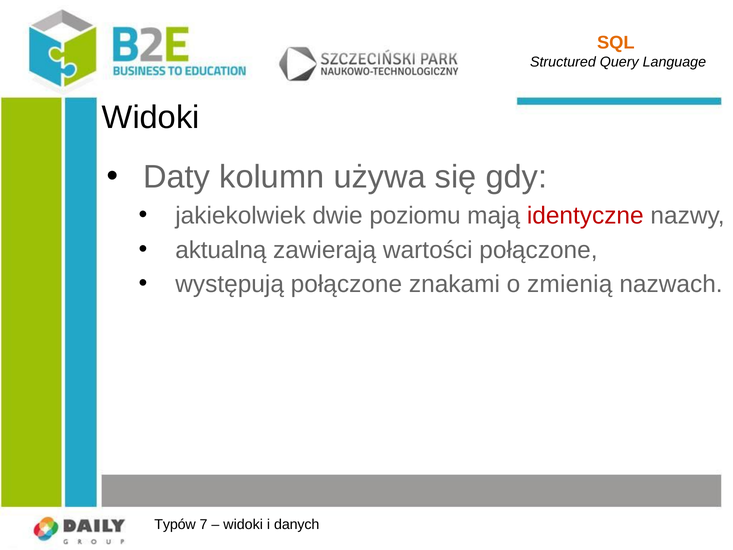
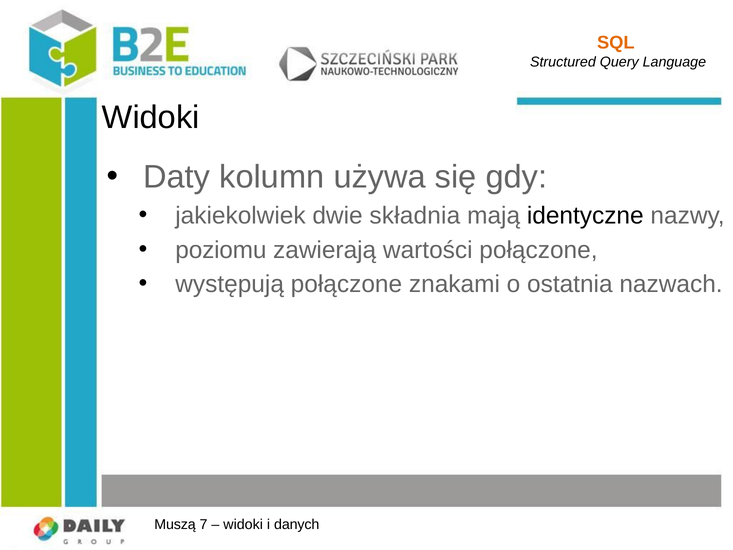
poziomu: poziomu -> składnia
identyczne colour: red -> black
aktualną: aktualną -> poziomu
zmienią: zmienią -> ostatnia
Typów: Typów -> Muszą
